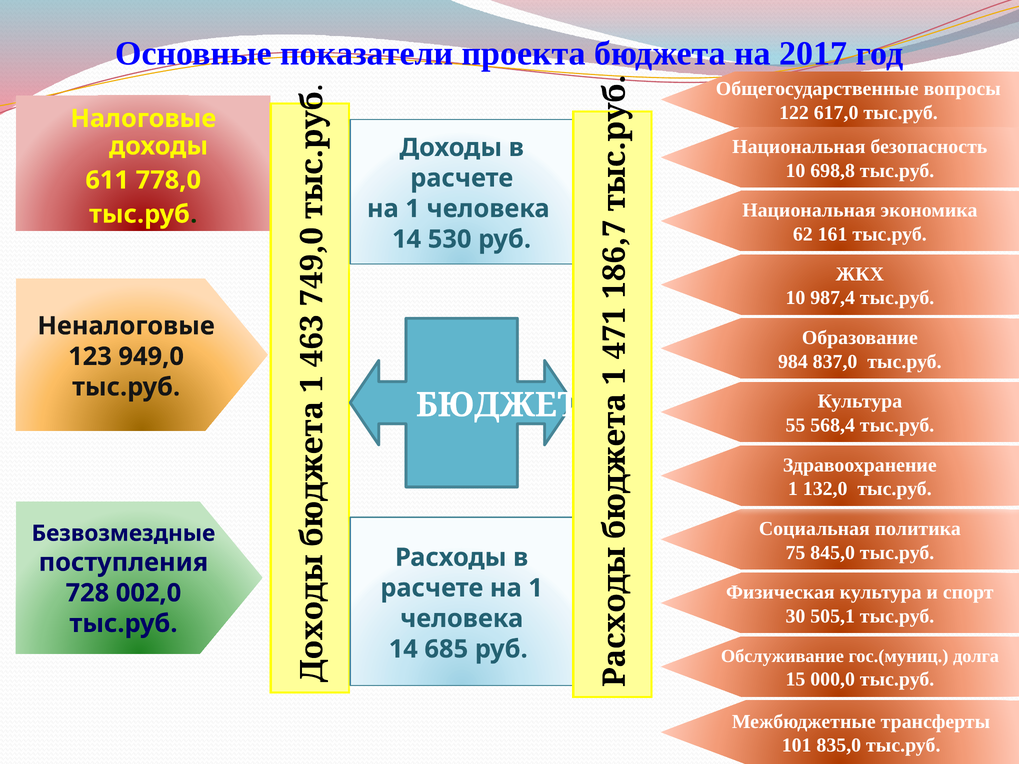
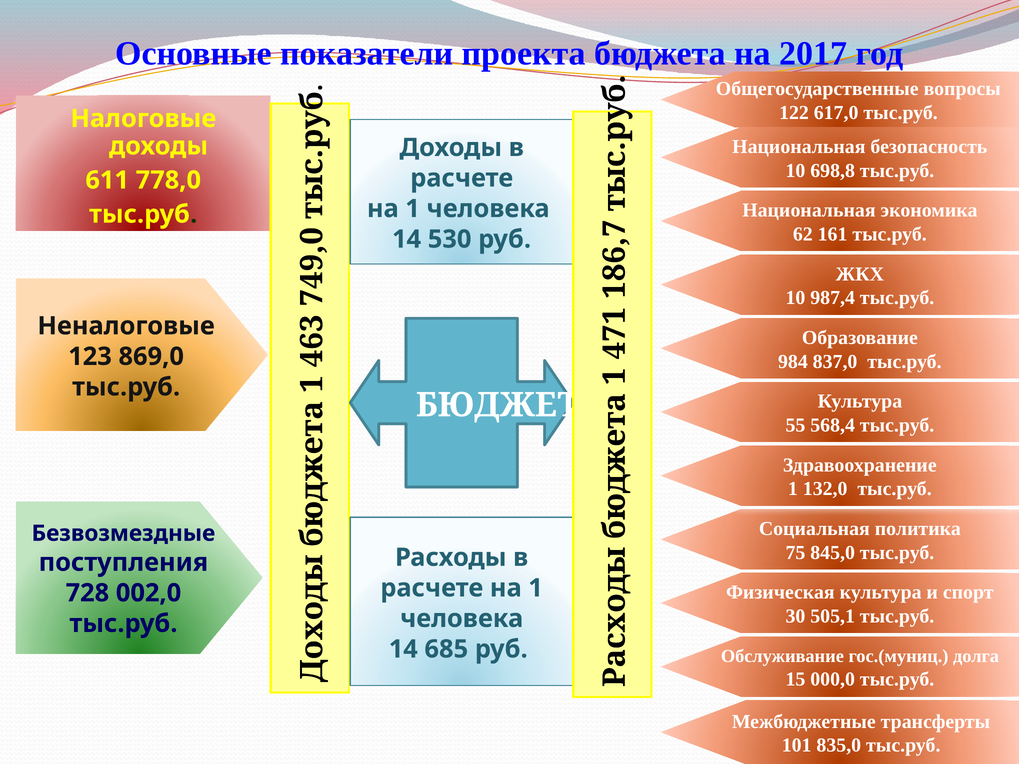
949,0: 949,0 -> 869,0
